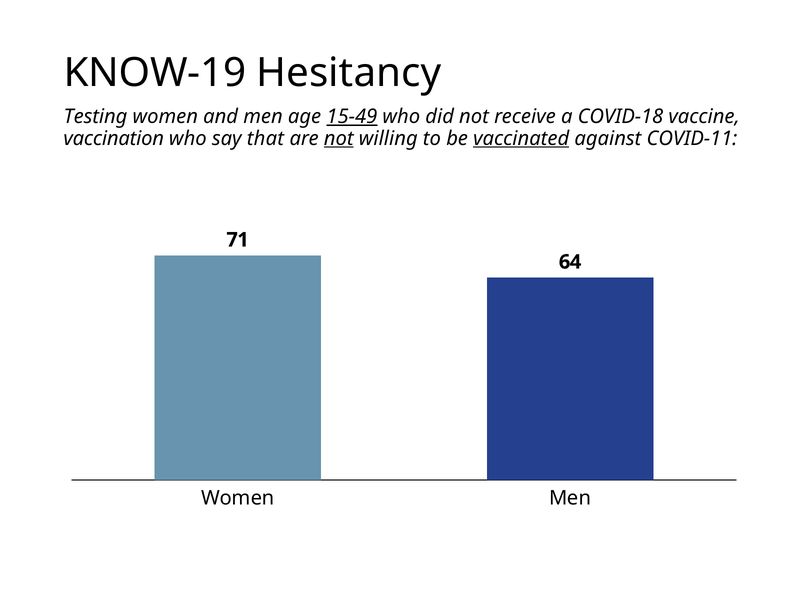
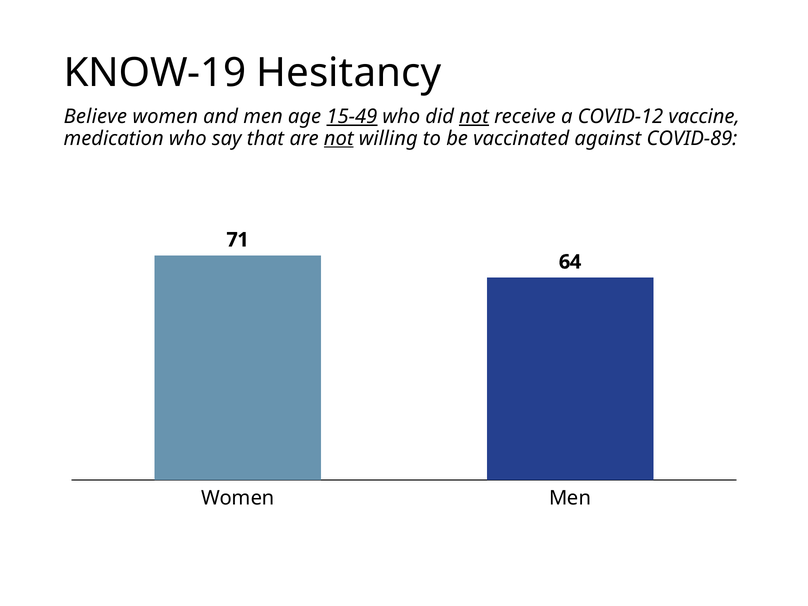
Testing: Testing -> Believe
not at (474, 117) underline: none -> present
COVID-18: COVID-18 -> COVID-12
vaccination: vaccination -> medication
vaccinated underline: present -> none
COVID-11: COVID-11 -> COVID-89
